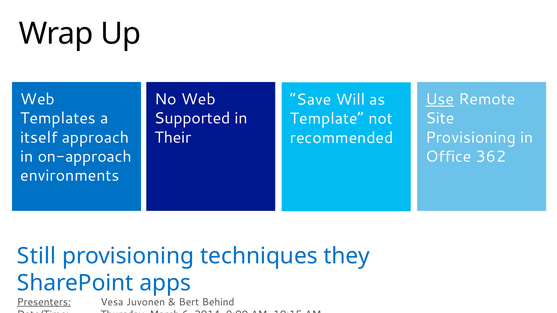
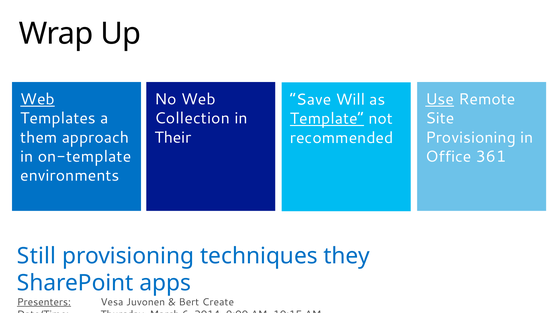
Web at (37, 99) underline: none -> present
Supported: Supported -> Collection
Template underline: none -> present
itself: itself -> them
on-approach: on-approach -> on-template
362: 362 -> 361
Behind: Behind -> Create
